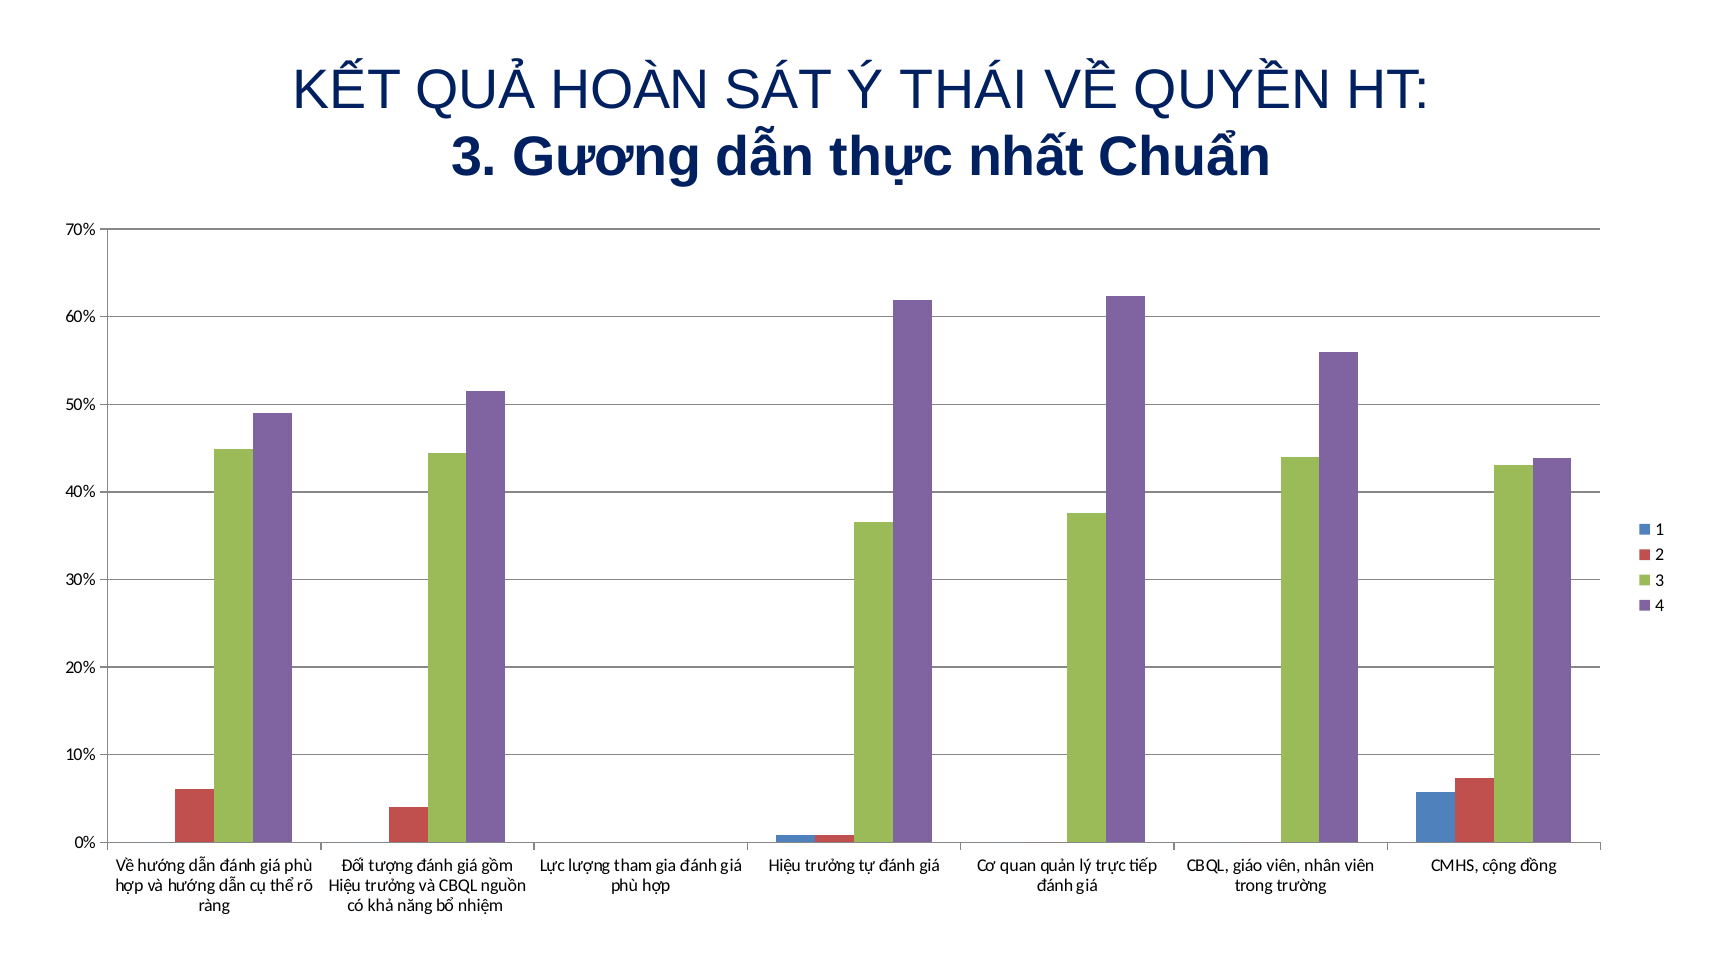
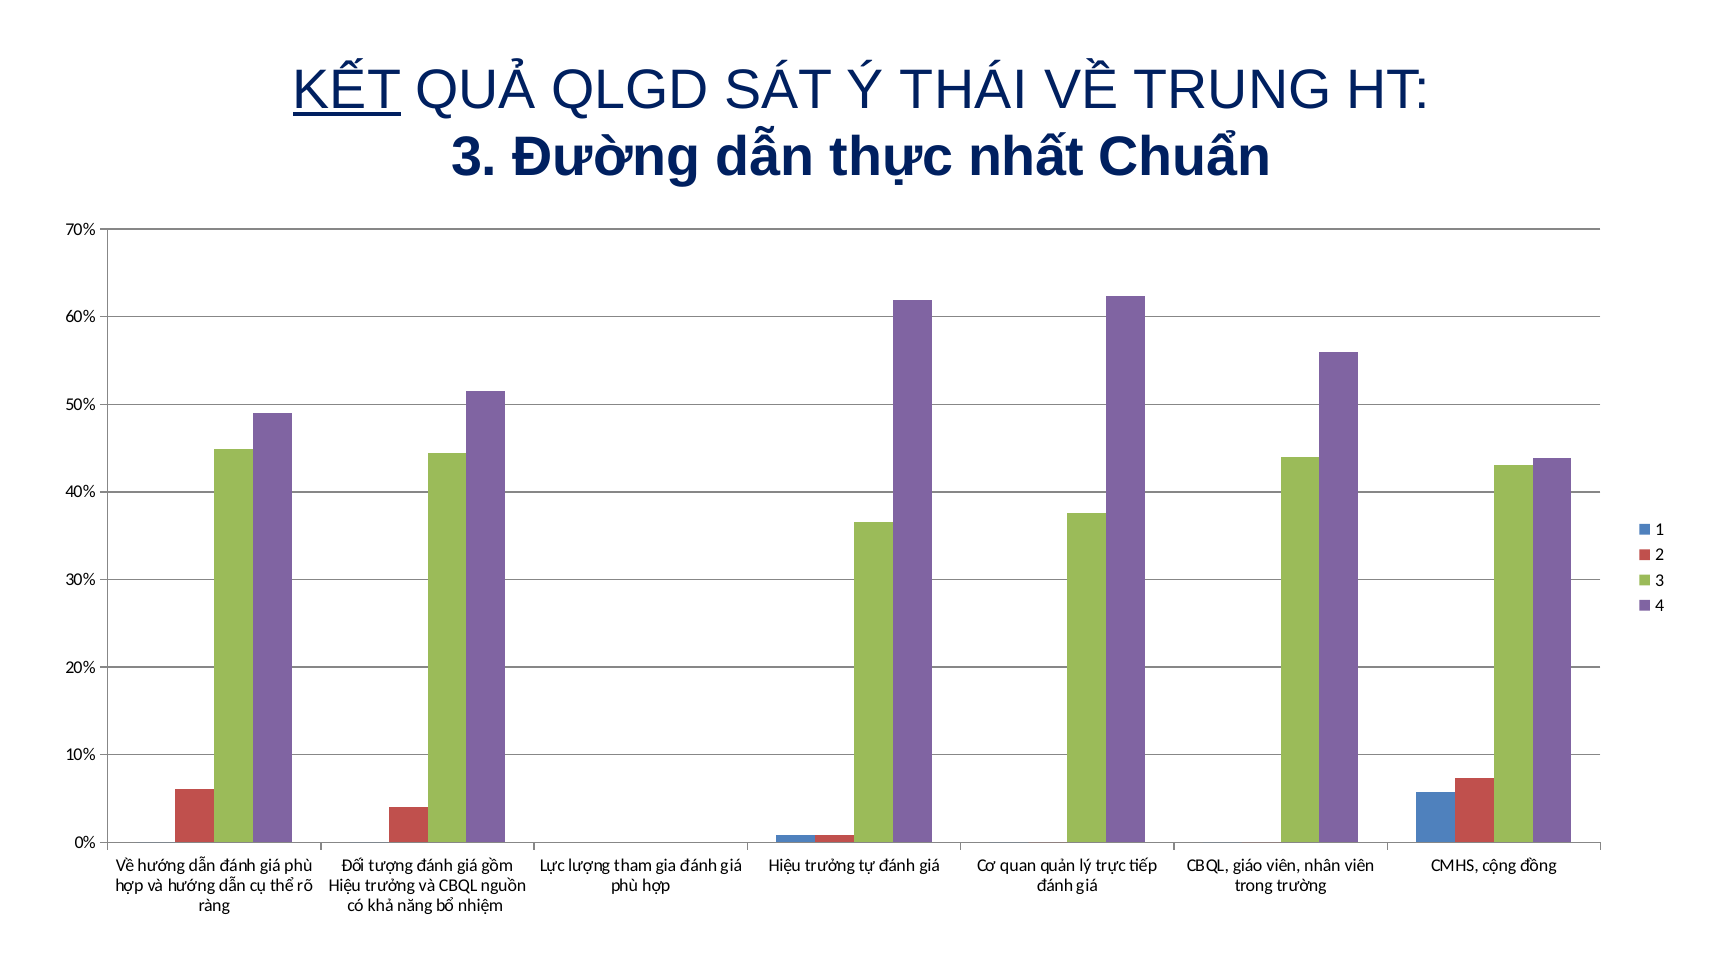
KẾT underline: none -> present
HOÀN: HOÀN -> QLGD
QUYỀN: QUYỀN -> TRUNG
Gương: Gương -> Đường
